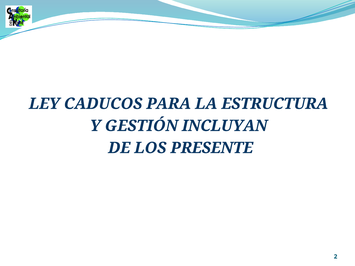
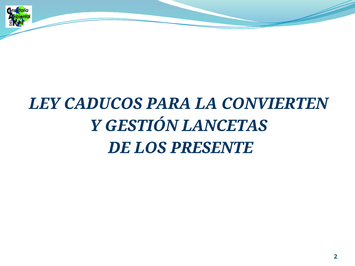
ESTRUCTURA: ESTRUCTURA -> CONVIERTEN
INCLUYAN: INCLUYAN -> LANCETAS
